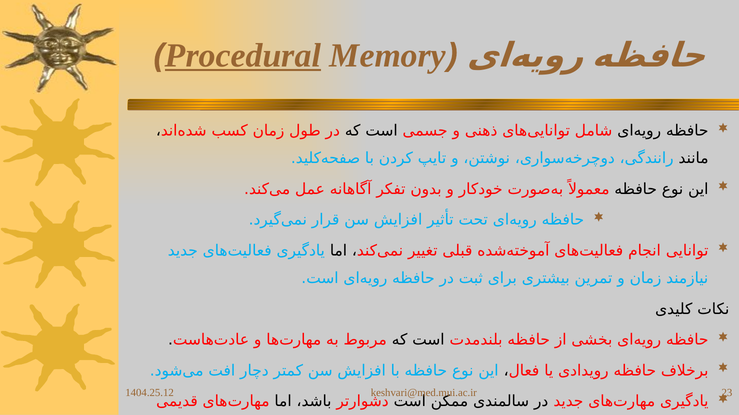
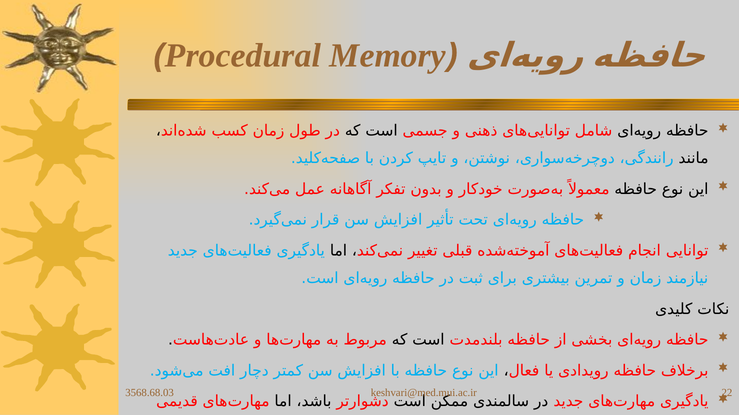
Procedural underline: present -> none
1404.25.12: 1404.25.12 -> 3568.68.03
23: 23 -> 22
